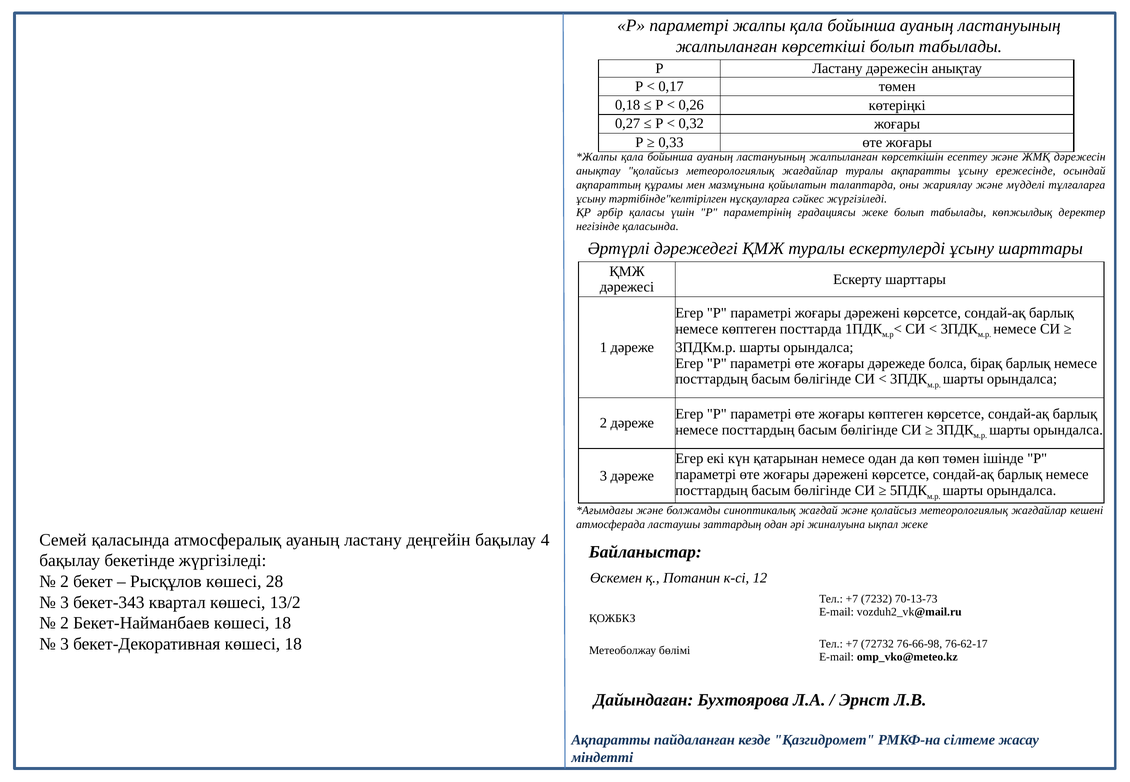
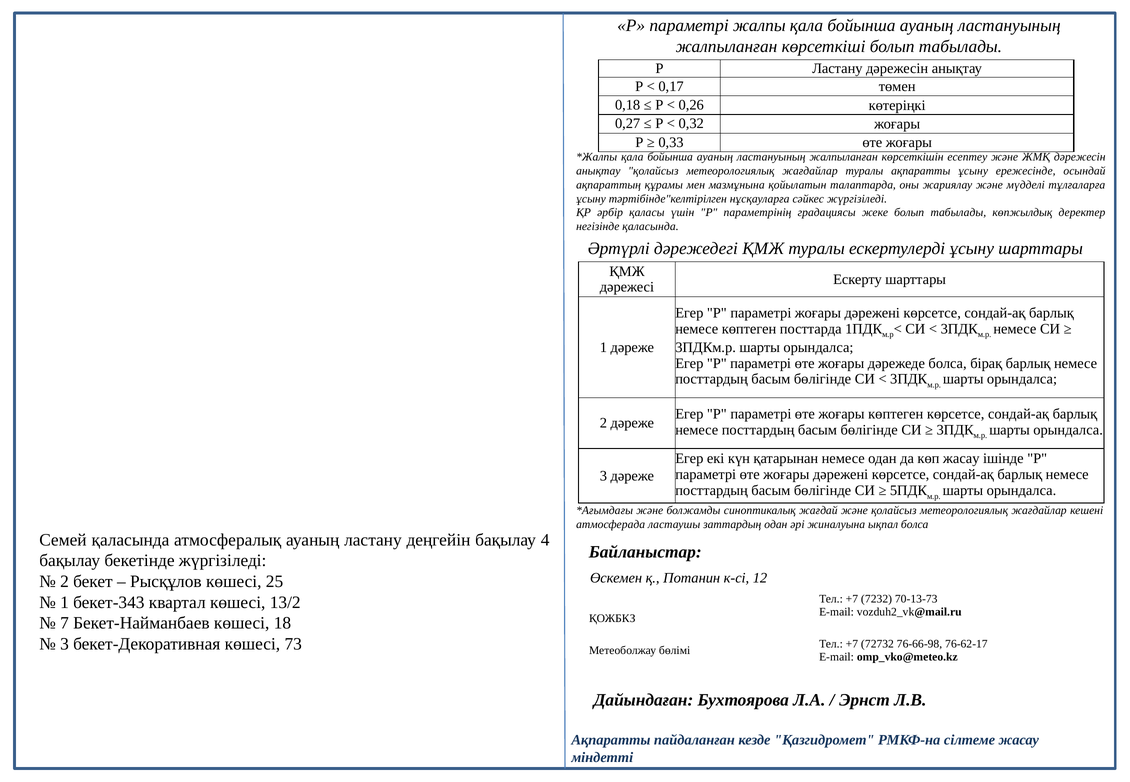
көп төмен: төмен -> жасау
ықпал жеке: жеке -> болса
28: 28 -> 25
3 at (65, 603): 3 -> 1
2 at (65, 623): 2 -> 7
бекет-Декоративная көшесі 18: 18 -> 73
